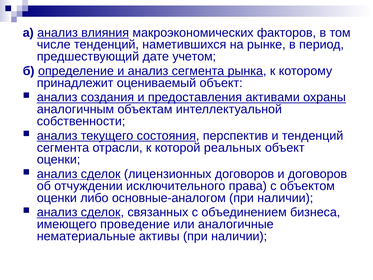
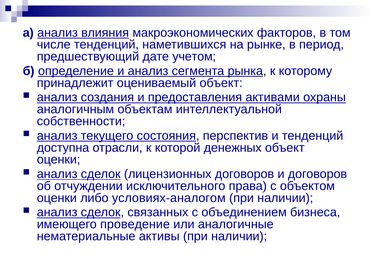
сегмента at (63, 148): сегмента -> доступна
реальных: реальных -> денежных
основные-аналогом: основные-аналогом -> условиях-аналогом
